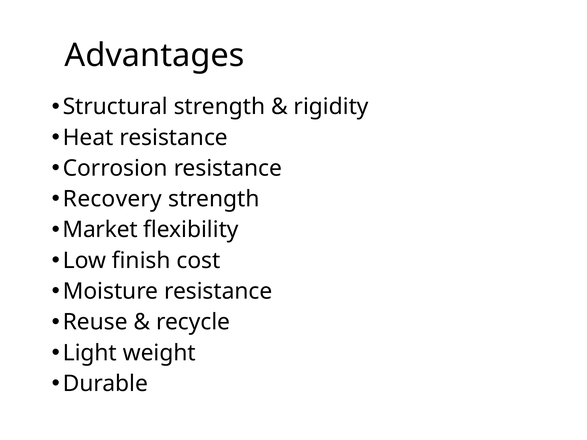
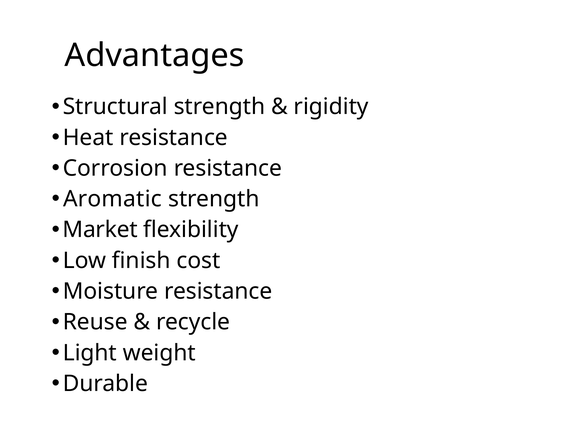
Recovery: Recovery -> Aromatic
